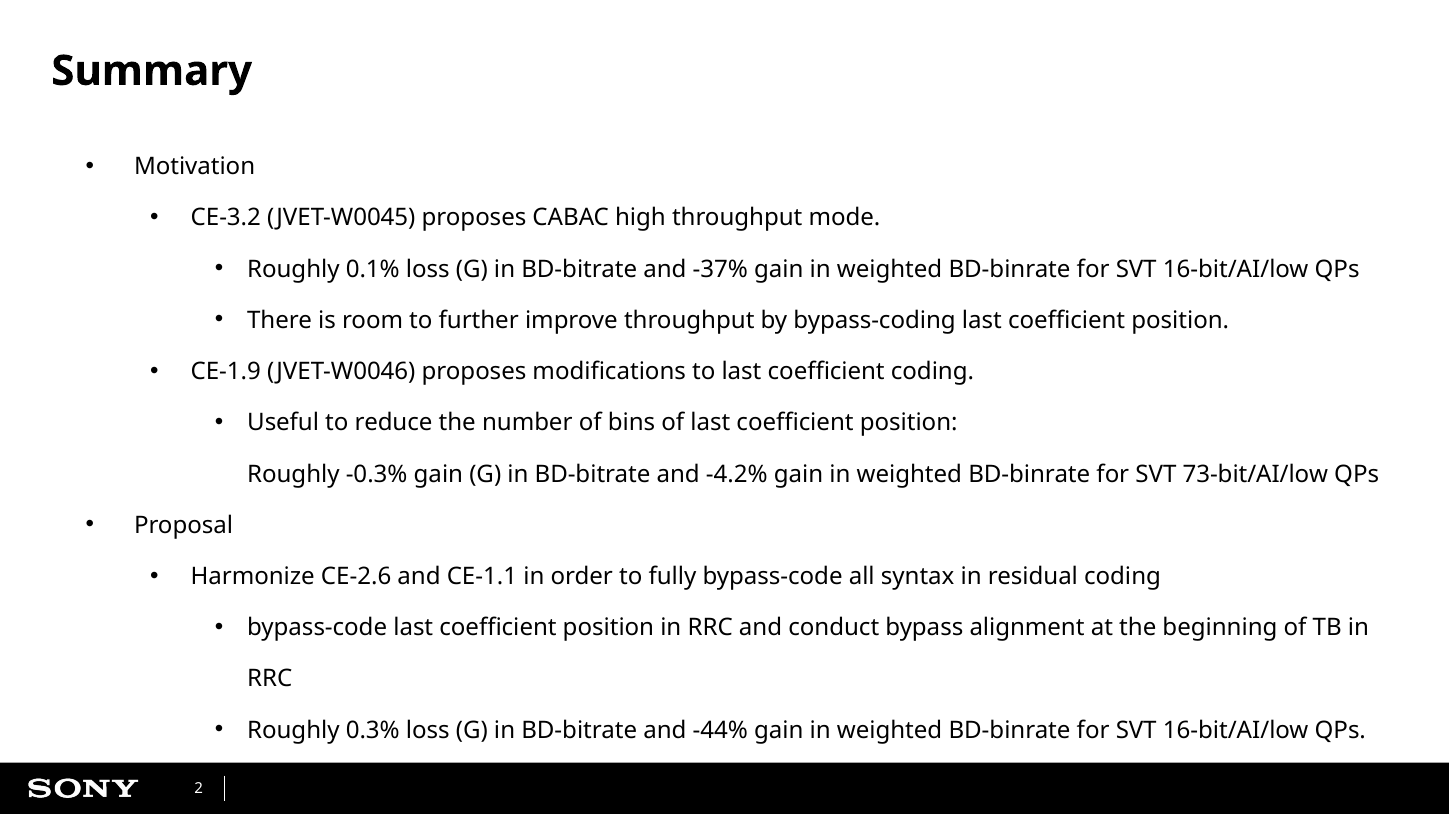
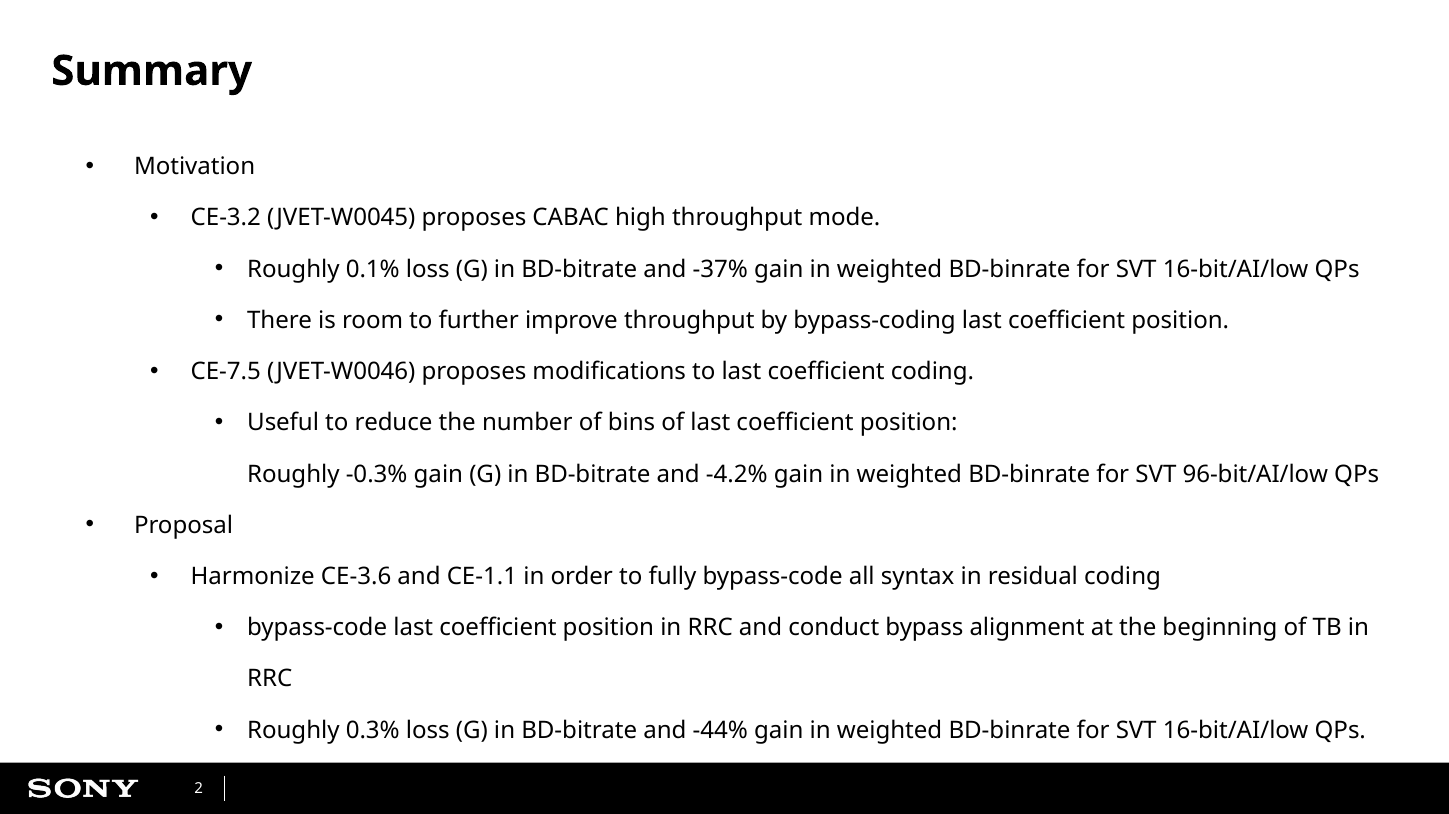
CE-1.9: CE-1.9 -> CE-7.5
73-bit/AI/low: 73-bit/AI/low -> 96-bit/AI/low
CE-2.6: CE-2.6 -> CE-3.6
